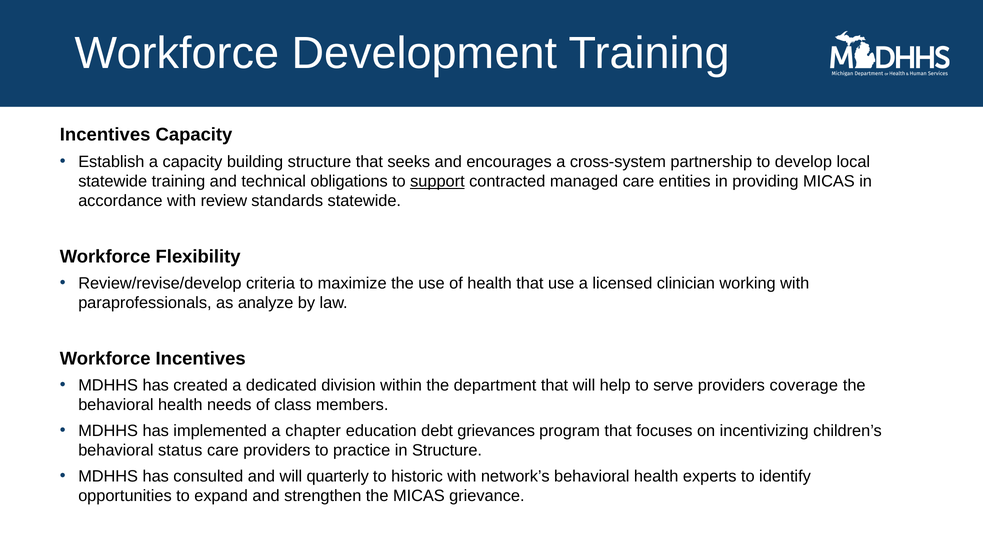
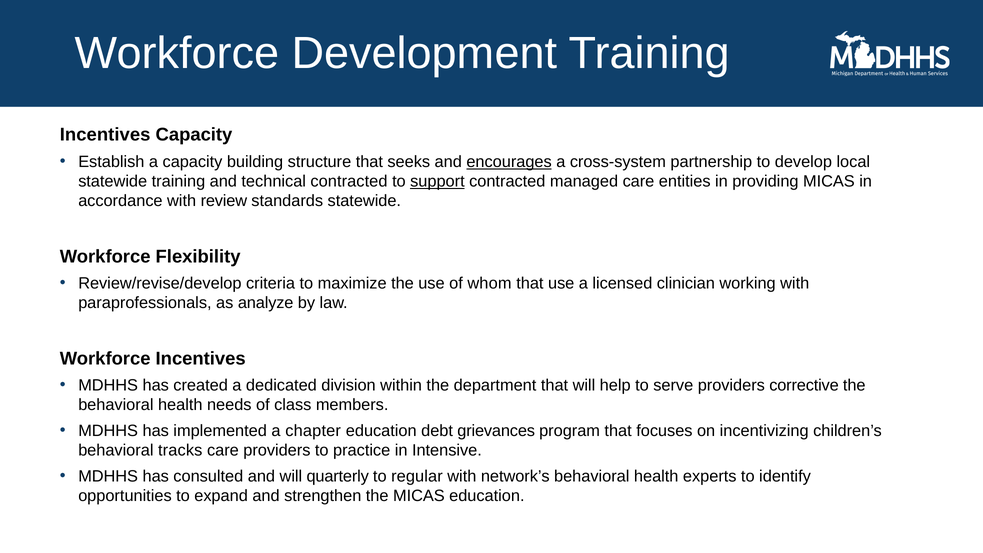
encourages underline: none -> present
technical obligations: obligations -> contracted
of health: health -> whom
coverage: coverage -> corrective
status: status -> tracks
in Structure: Structure -> Intensive
historic: historic -> regular
MICAS grievance: grievance -> education
